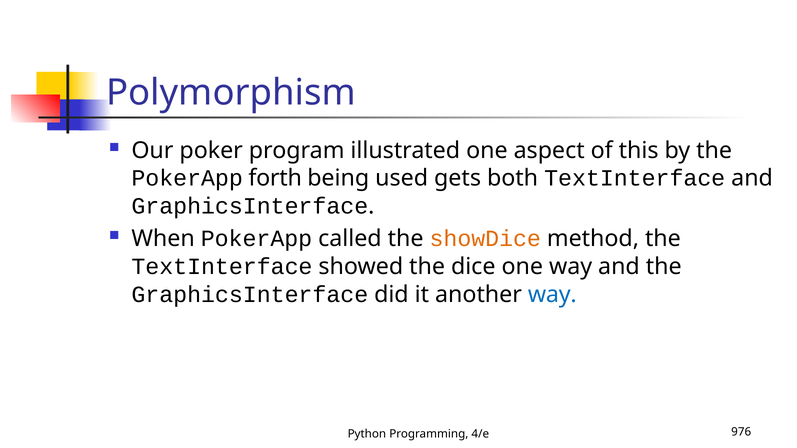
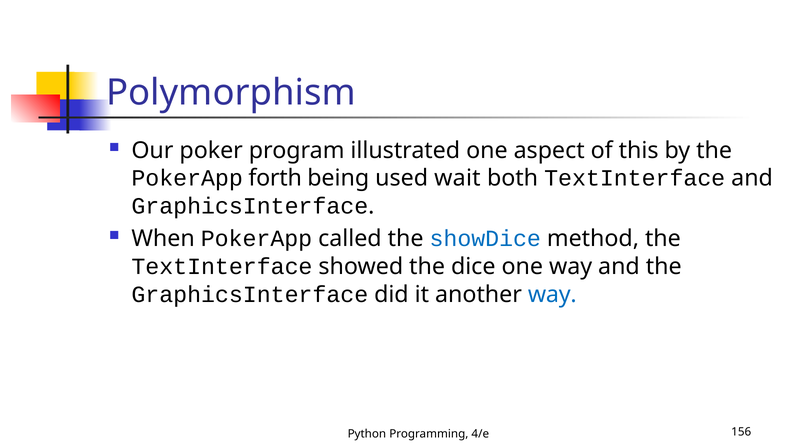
gets: gets -> wait
showDice colour: orange -> blue
976: 976 -> 156
